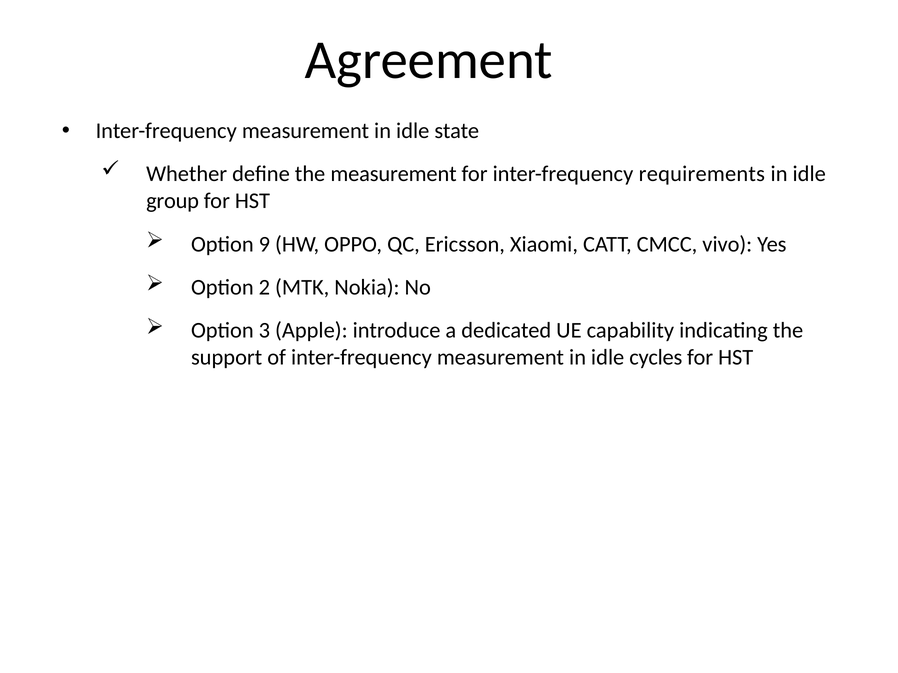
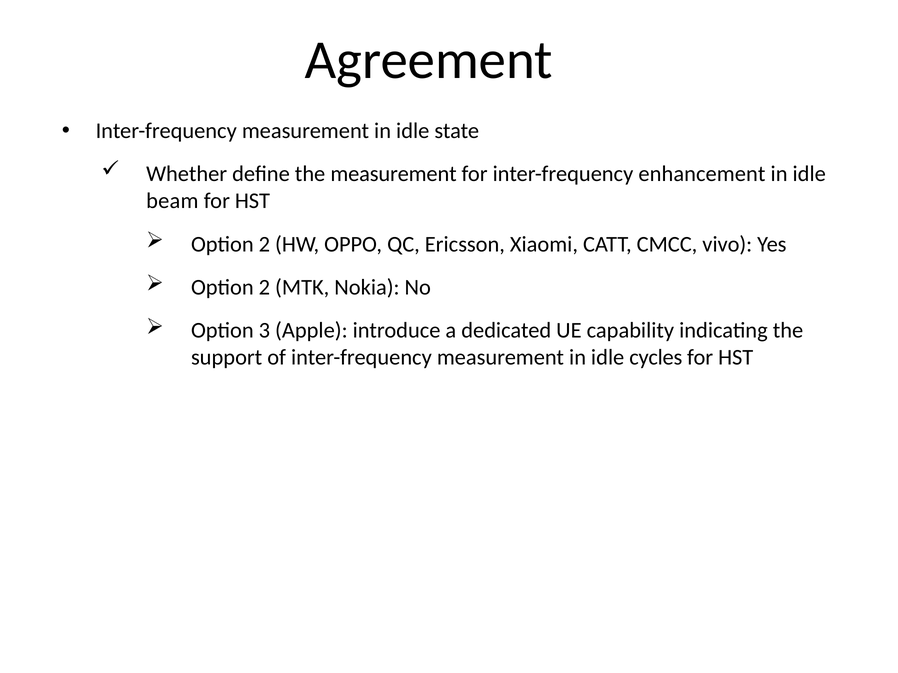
requirements: requirements -> enhancement
group: group -> beam
9 at (264, 244): 9 -> 2
